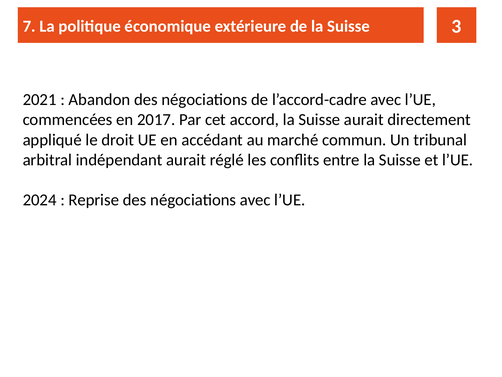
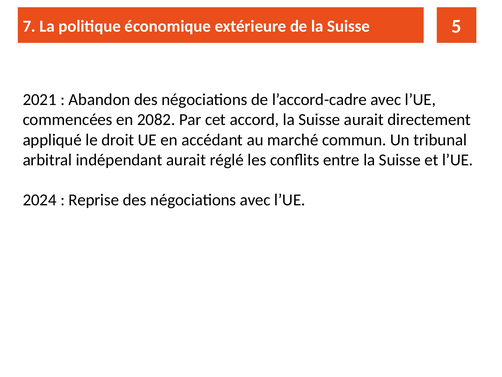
3: 3 -> 5
2017: 2017 -> 2082
